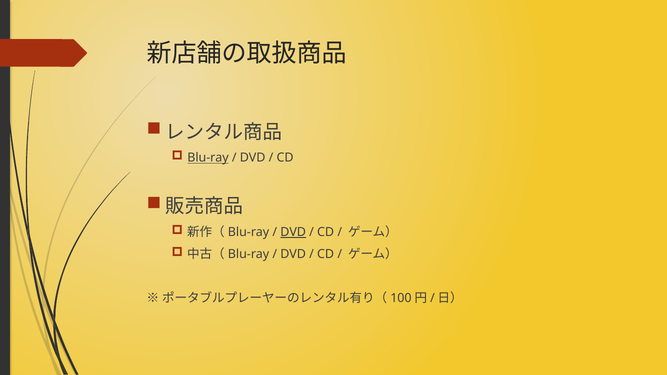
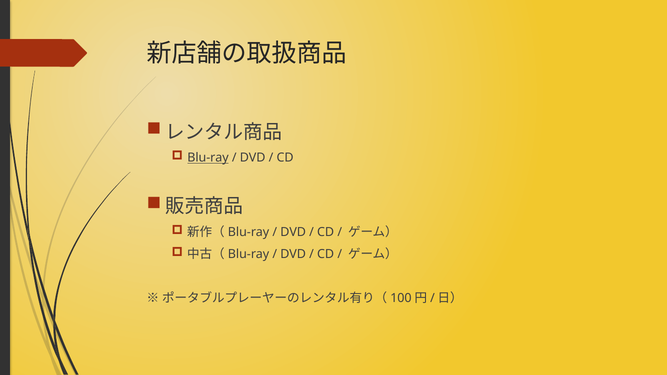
DVD at (293, 232) underline: present -> none
